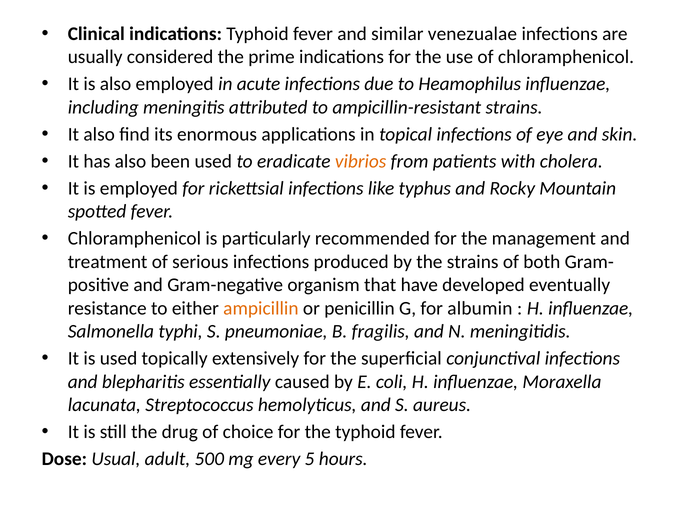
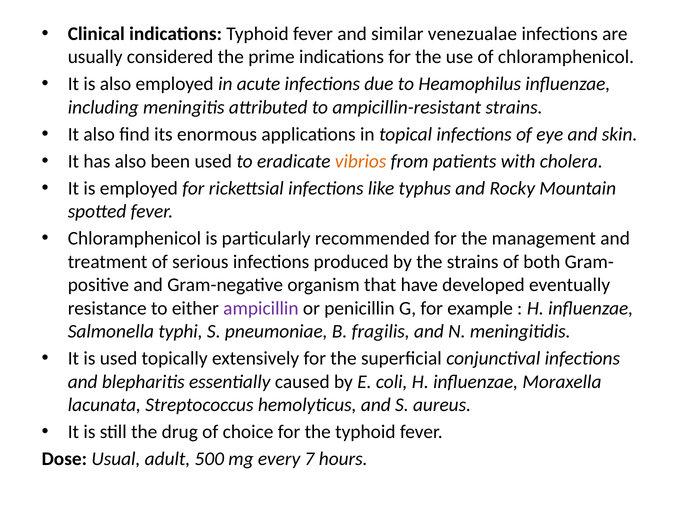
ampicillin colour: orange -> purple
albumin: albumin -> example
5: 5 -> 7
